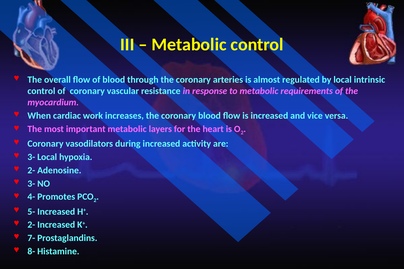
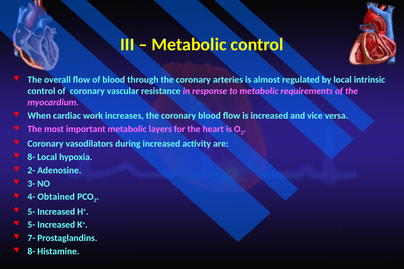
3- at (31, 157): 3- -> 8-
Promotes: Promotes -> Obtained
2- at (31, 225): 2- -> 5-
